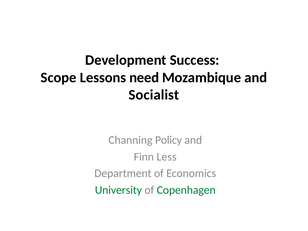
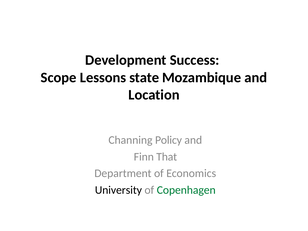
need: need -> state
Socialist: Socialist -> Location
Less: Less -> That
University colour: green -> black
